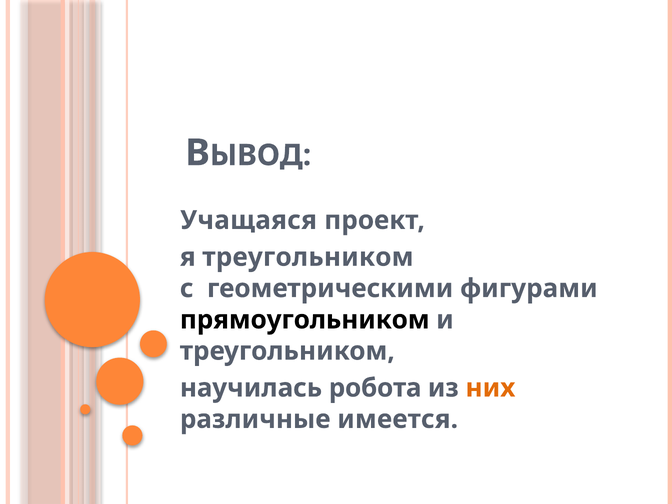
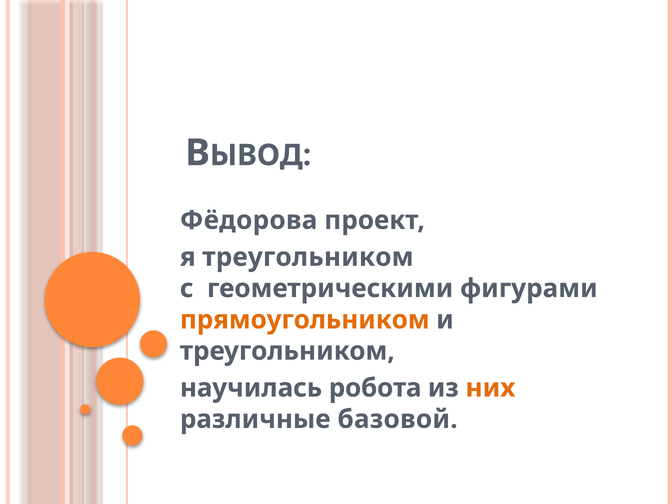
Учащаяся: Учащаяся -> Фёдорова
прямоугольником colour: black -> orange
имеется: имеется -> базовой
